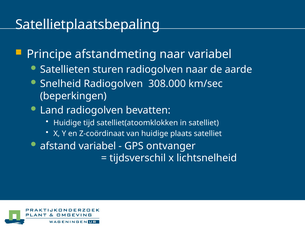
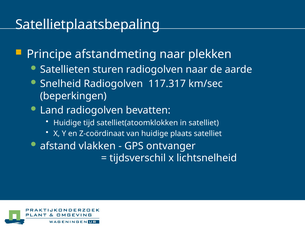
naar variabel: variabel -> plekken
308.000: 308.000 -> 117.317
afstand variabel: variabel -> vlakken
